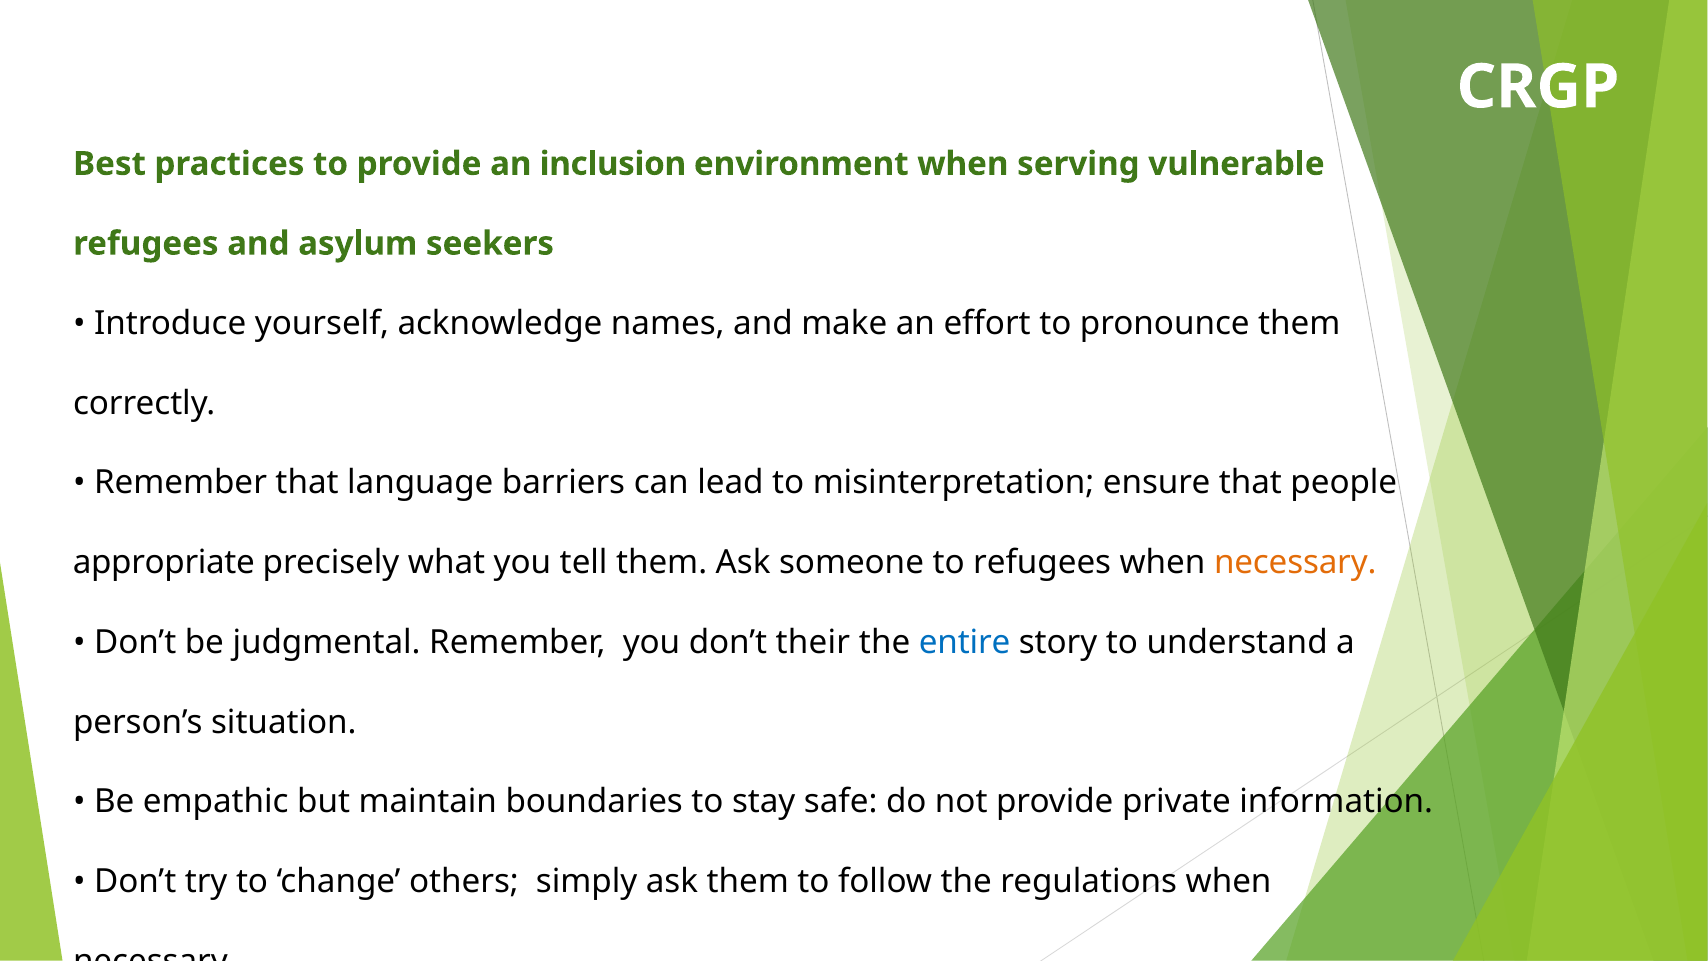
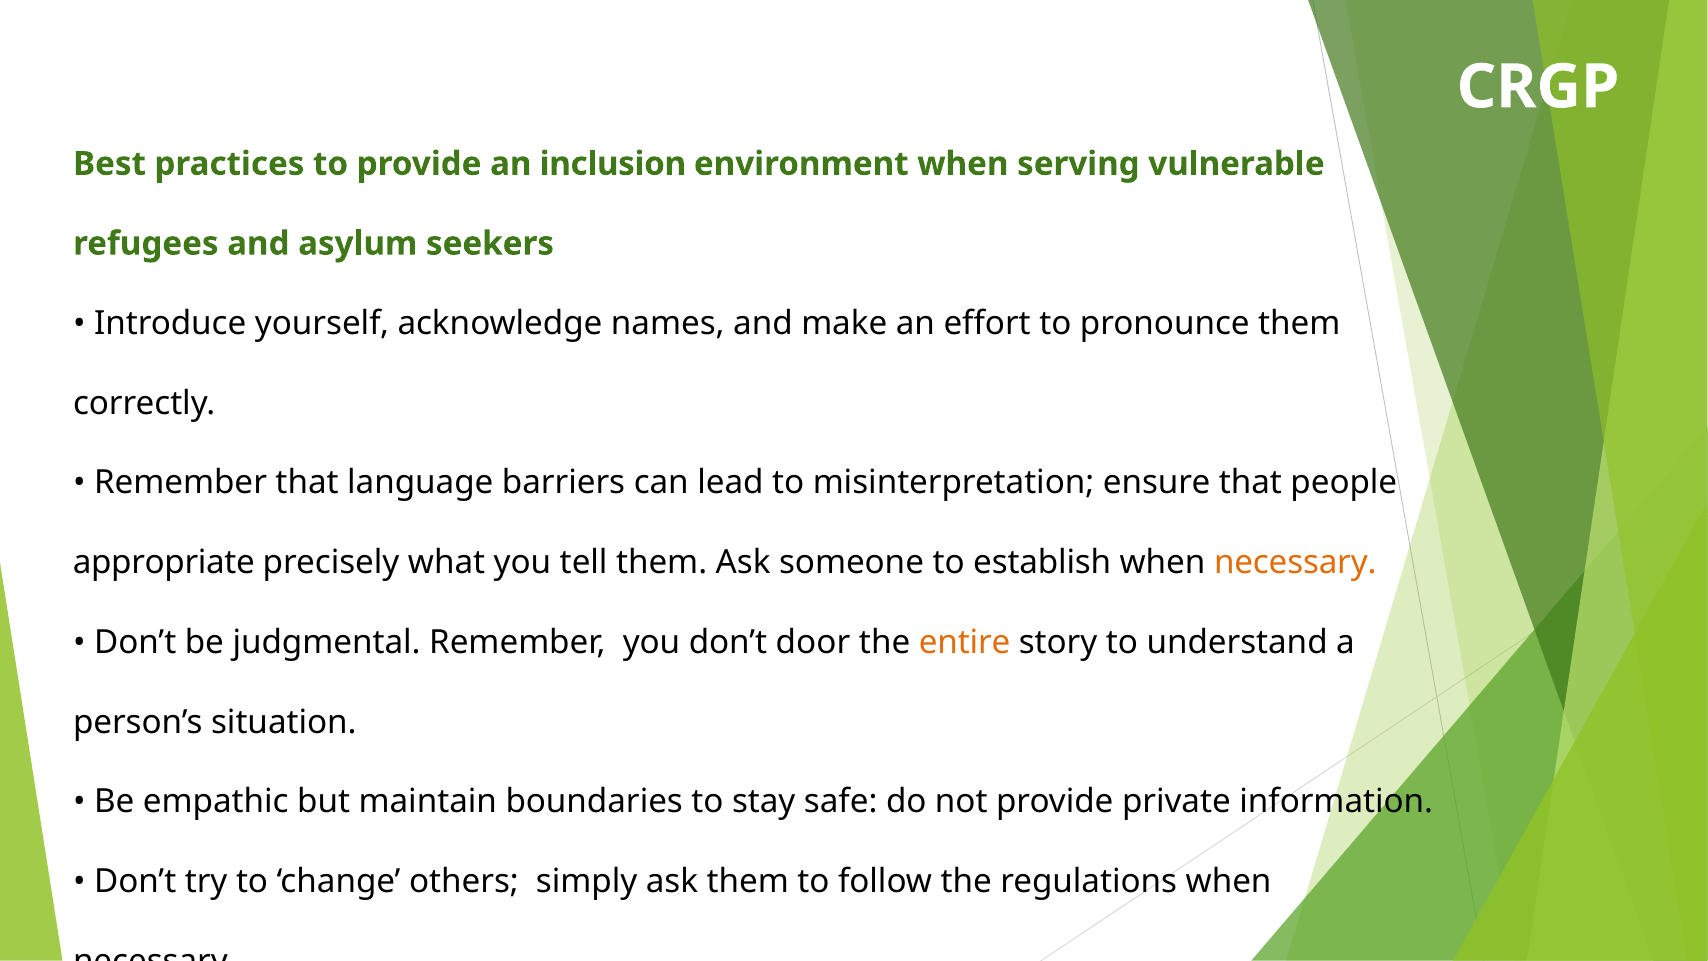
to refugees: refugees -> establish
their: their -> door
entire colour: blue -> orange
